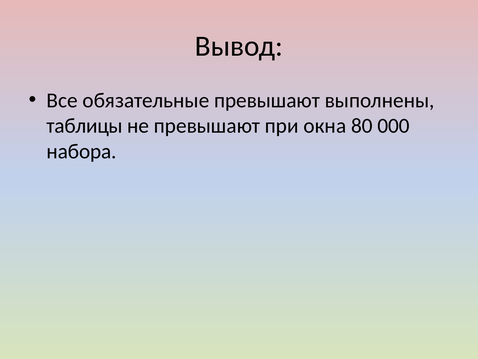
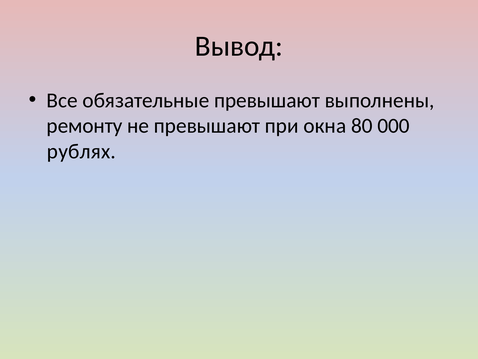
таблицы: таблицы -> ремонту
набора: набора -> рублях
